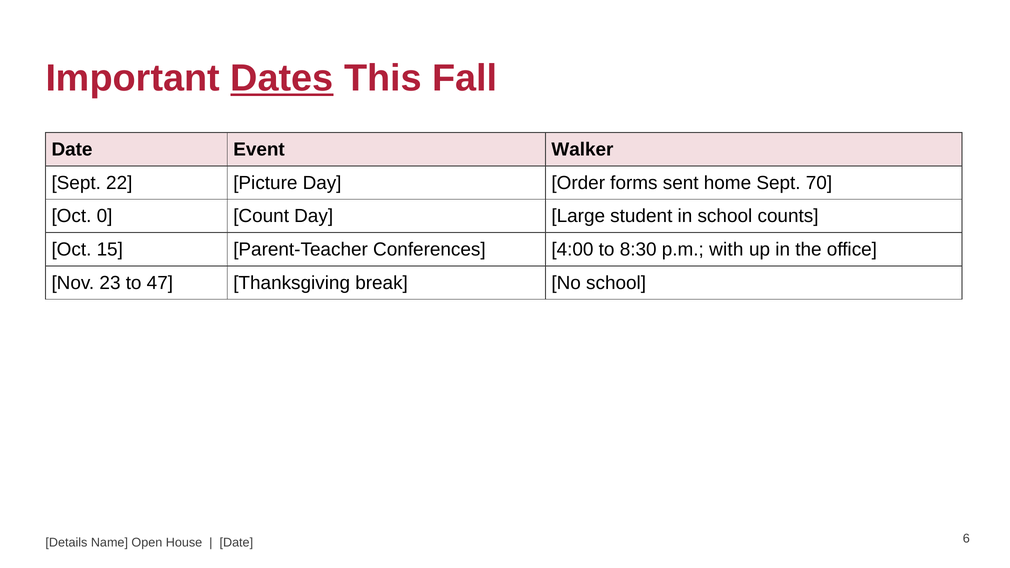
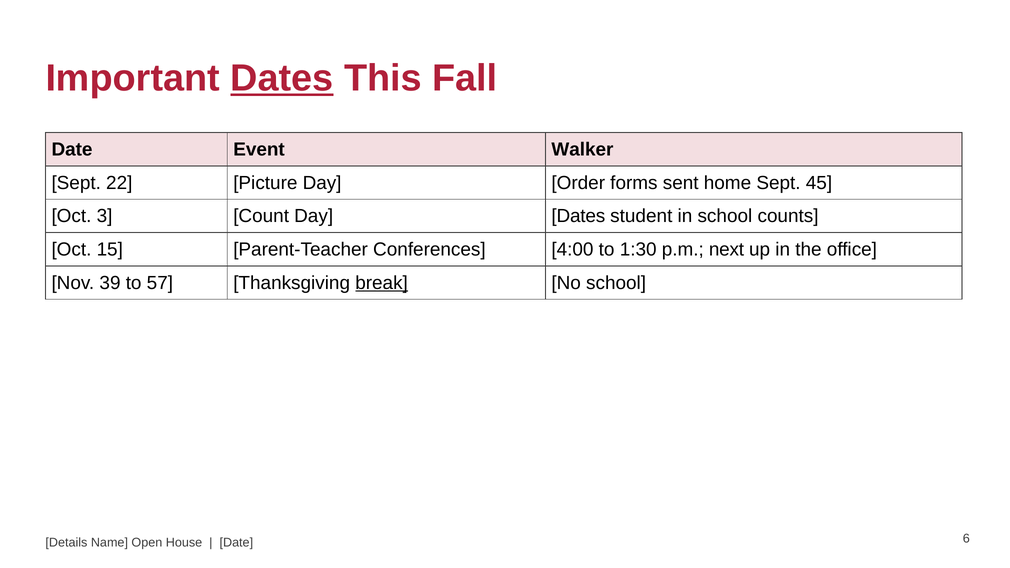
70: 70 -> 45
0: 0 -> 3
Day Large: Large -> Dates
8:30: 8:30 -> 1:30
with: with -> next
23: 23 -> 39
47: 47 -> 57
break underline: none -> present
